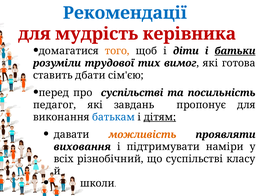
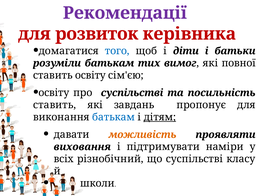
Рекомендації colour: blue -> purple
мудрість: мудрість -> розвиток
того colour: orange -> blue
батьки underline: present -> none
розуміли трудової: трудової -> батькам
готова: готова -> повної
ставить дбати: дбати -> освіту
перед at (54, 93): перед -> освіту
педагог at (55, 105): педагог -> ставить
